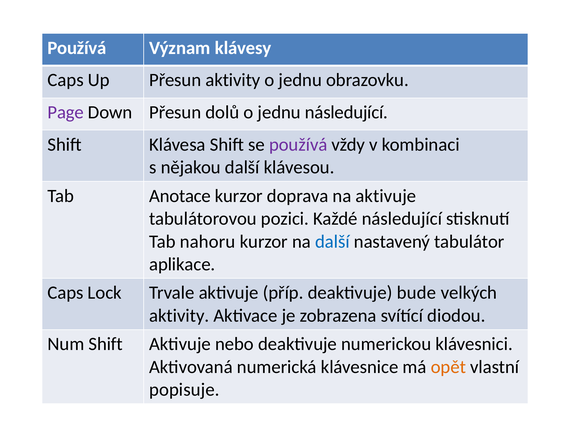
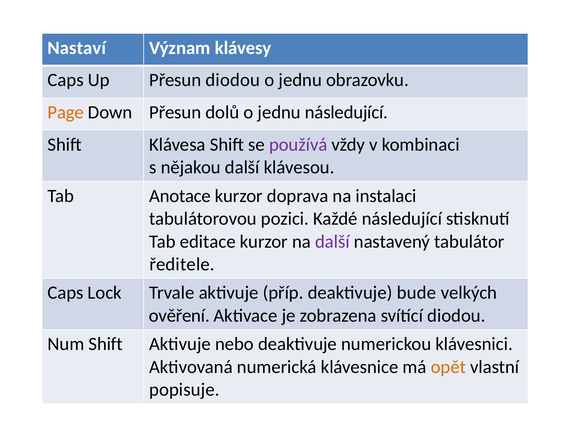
Používá at (77, 48): Používá -> Nastaví
Přesun aktivity: aktivity -> diodou
Page colour: purple -> orange
na aktivuje: aktivuje -> instalaci
nahoru: nahoru -> editace
další at (332, 241) colour: blue -> purple
aplikace: aplikace -> ředitele
aktivity at (179, 315): aktivity -> ověření
